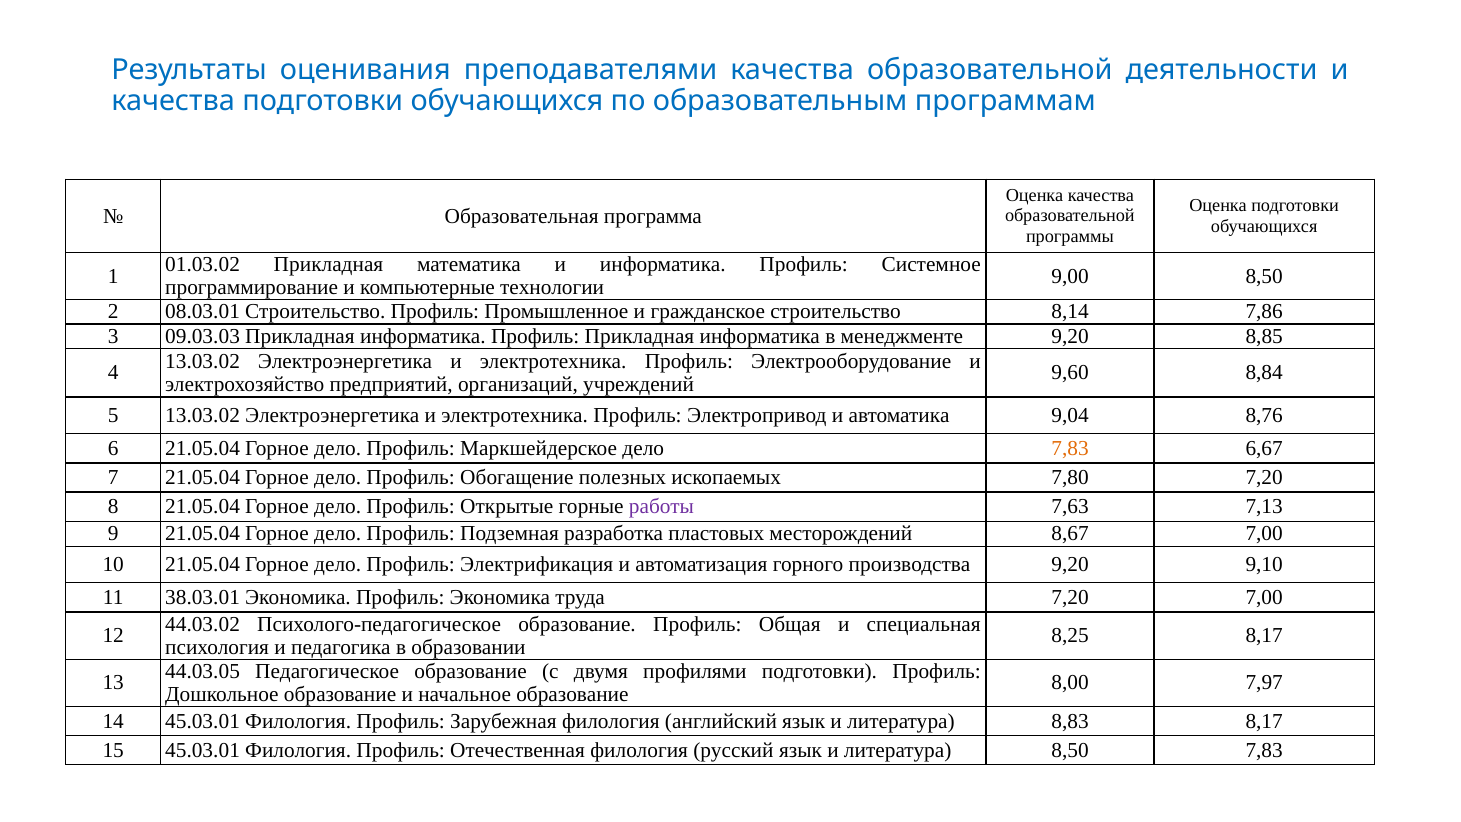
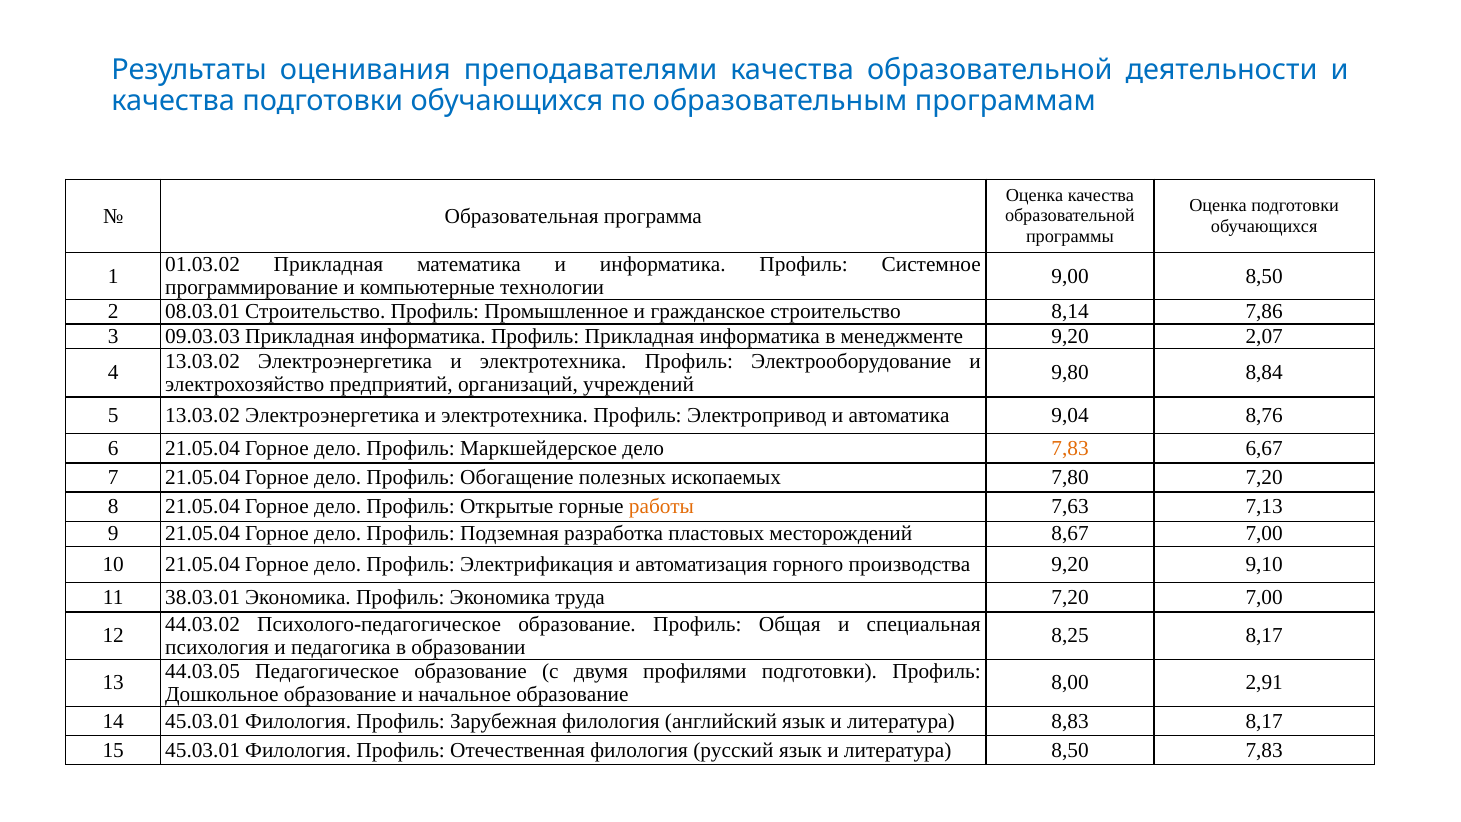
8,85: 8,85 -> 2,07
9,60: 9,60 -> 9,80
работы colour: purple -> orange
7,97: 7,97 -> 2,91
